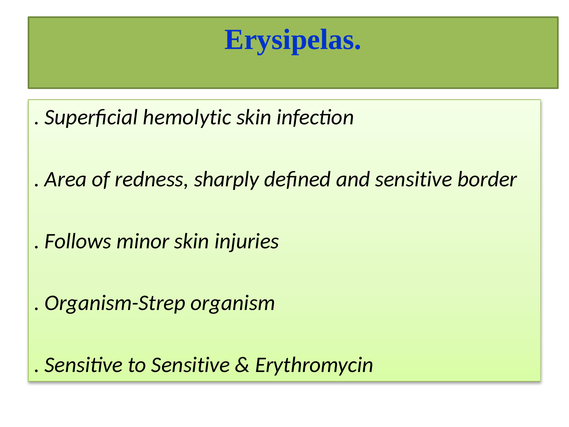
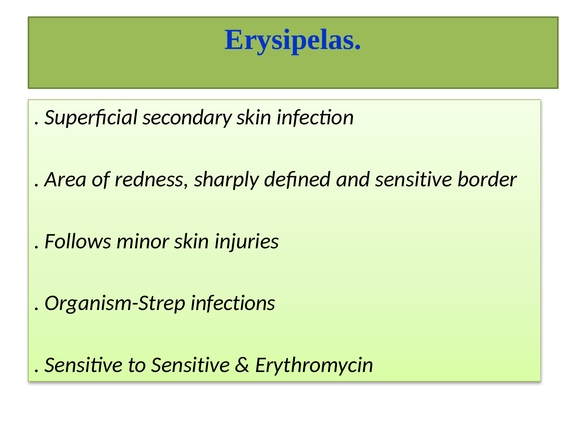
hemolytic: hemolytic -> secondary
organism: organism -> infections
